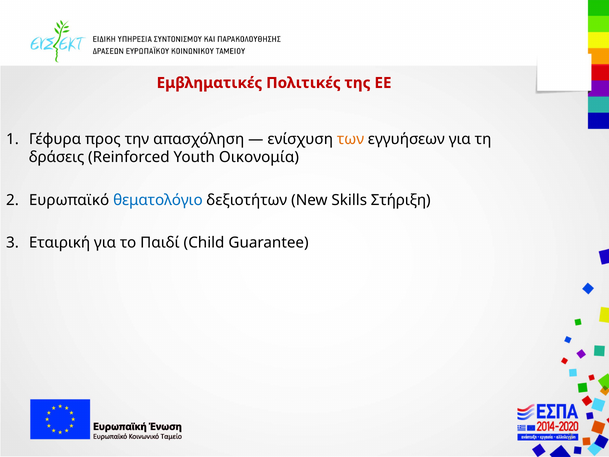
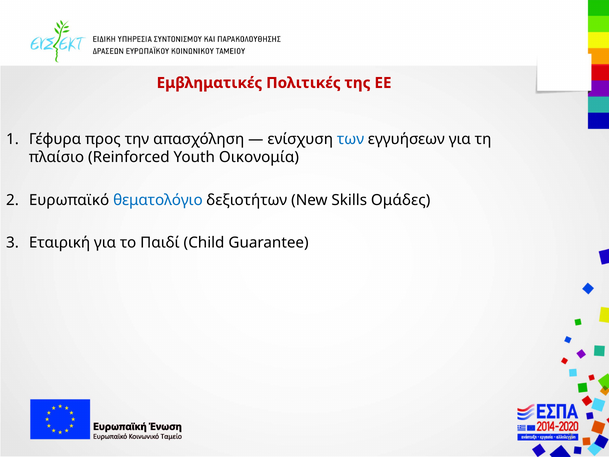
των colour: orange -> blue
δράσεις: δράσεις -> πλαίσιο
Στήριξη: Στήριξη -> Ομάδες
